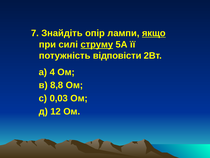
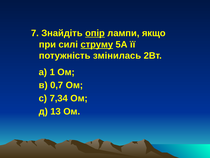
опір underline: none -> present
якщо underline: present -> none
відповісти: відповісти -> змінилась
4: 4 -> 1
8,8: 8,8 -> 0,7
0,03: 0,03 -> 7,34
12: 12 -> 13
